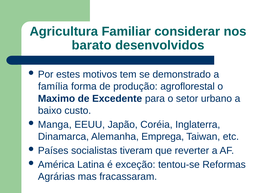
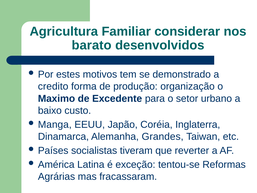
família: família -> credito
agroflorestal: agroflorestal -> organização
Emprega: Emprega -> Grandes
